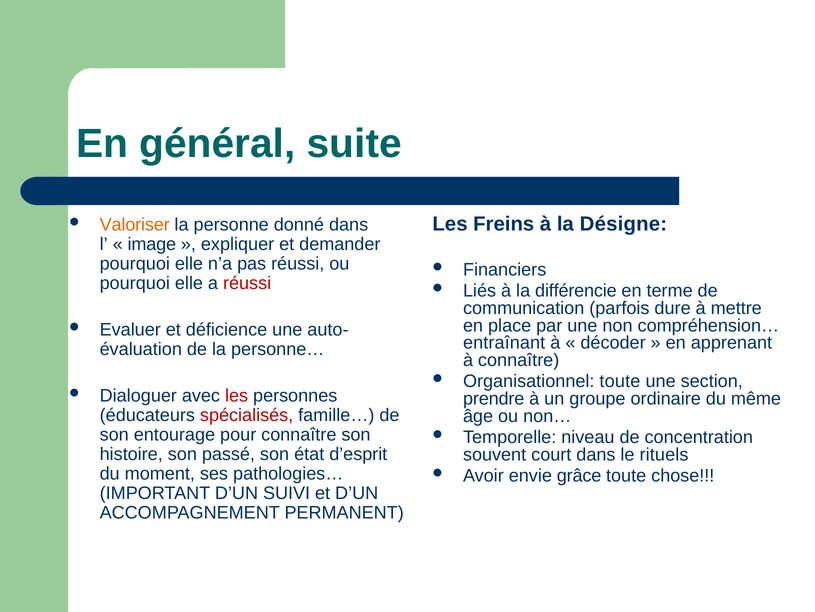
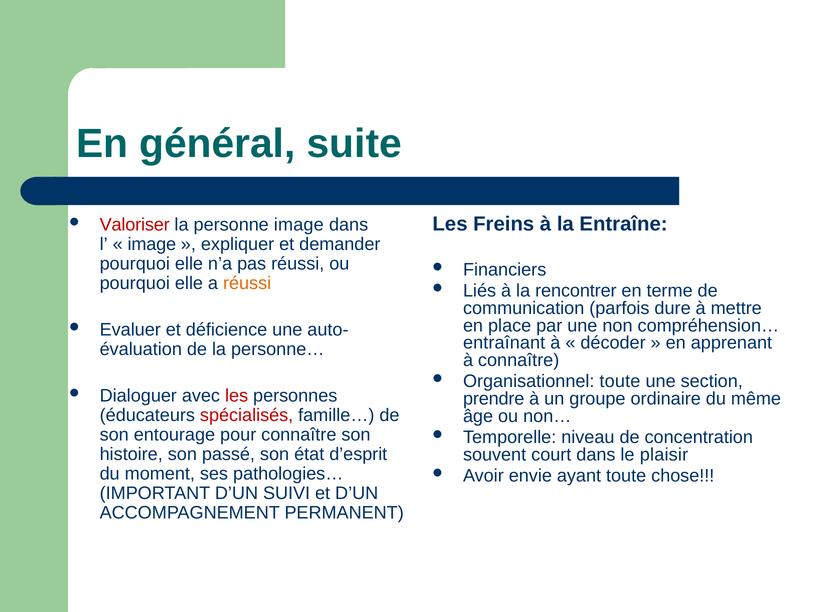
Désigne: Désigne -> Entraîne
Valoriser colour: orange -> red
personne donné: donné -> image
réussi at (247, 283) colour: red -> orange
différencie: différencie -> rencontrer
rituels: rituels -> plaisir
grâce: grâce -> ayant
